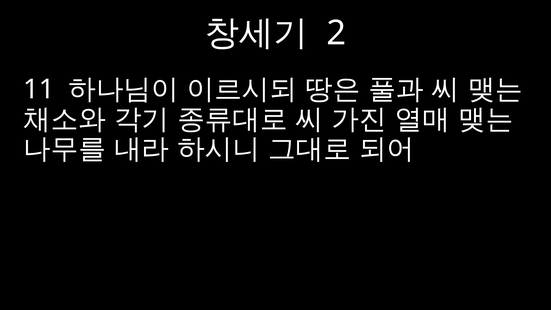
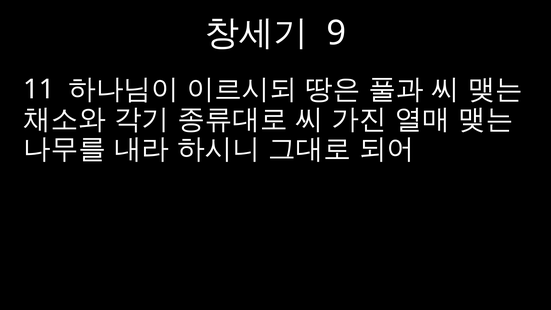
2: 2 -> 9
